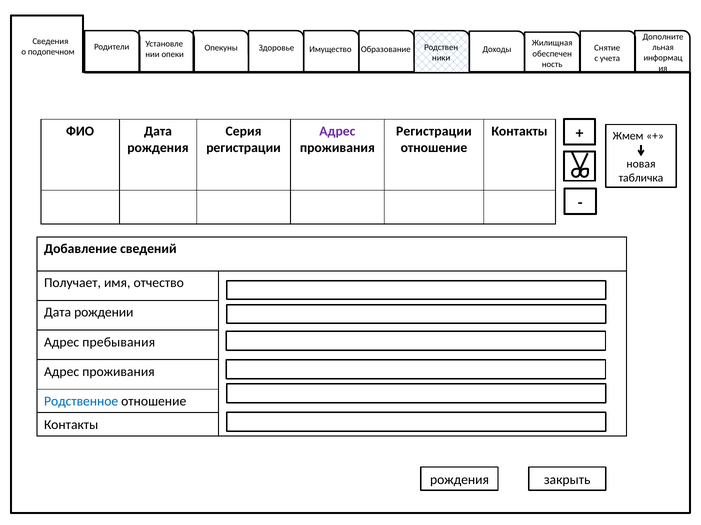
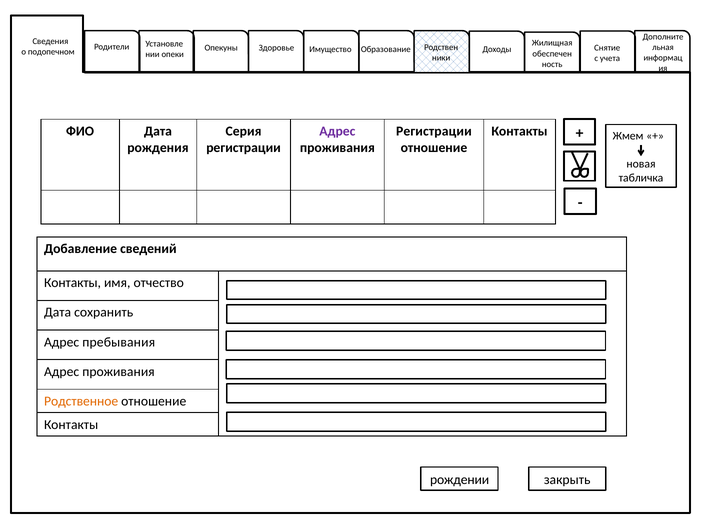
Получает at (72, 283): Получает -> Контакты
рождении: рождении -> сохранить
Родственное colour: blue -> orange
рождения at (460, 480): рождения -> рождении
